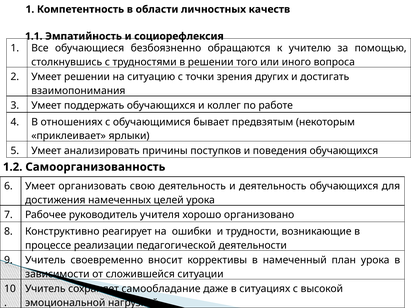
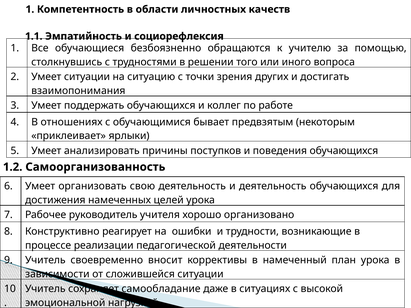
Умеет решении: решении -> ситуации
